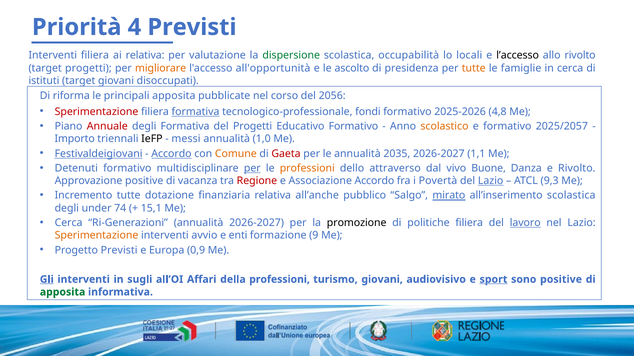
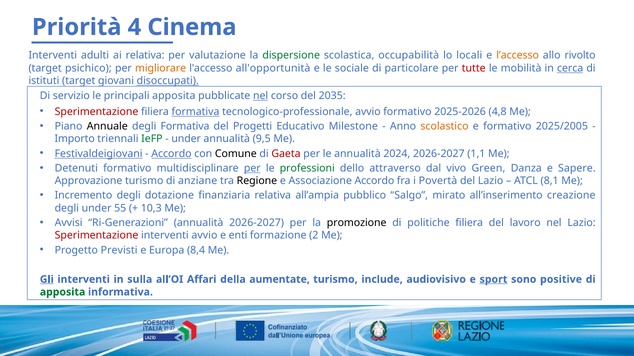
Previsti at (192, 27): Previsti -> Cinema
Interventi filiera: filiera -> adulti
l’accesso colour: black -> orange
target progetti: progetti -> psichico
ascolto: ascolto -> sociale
presidenza: presidenza -> particolare
tutte at (474, 68) colour: orange -> red
famiglie: famiglie -> mobilità
cerca at (570, 68) underline: none -> present
disoccupati underline: none -> present
riforma: riforma -> servizio
nel at (261, 96) underline: none -> present
2056: 2056 -> 2035
tecnologico-professionale fondi: fondi -> avvio
Annuale colour: red -> black
Educativo Formativo: Formativo -> Milestone
2025/2057: 2025/2057 -> 2025/2005
IeFP colour: black -> green
messi at (186, 139): messi -> under
1,0: 1,0 -> 9,5
Comune colour: orange -> black
2035: 2035 -> 2024
professioni at (307, 168) colour: orange -> green
Buone: Buone -> Green
e Rivolto: Rivolto -> Sapere
Approvazione positive: positive -> turismo
vacanza: vacanza -> anziane
Regione colour: red -> black
Lazio at (491, 181) underline: present -> none
9,3: 9,3 -> 8,1
Incremento tutte: tutte -> degli
all’anche: all’anche -> all’ampia
mirato underline: present -> none
all’inserimento scolastica: scolastica -> creazione
74: 74 -> 55
15,1: 15,1 -> 10,3
Cerca at (69, 223): Cerca -> Avvisi
lavoro underline: present -> none
Sperimentazione at (97, 236) colour: orange -> red
9: 9 -> 2
0,9: 0,9 -> 8,4
sugli: sugli -> sulla
della professioni: professioni -> aumentate
turismo giovani: giovani -> include
